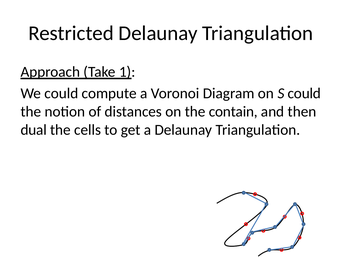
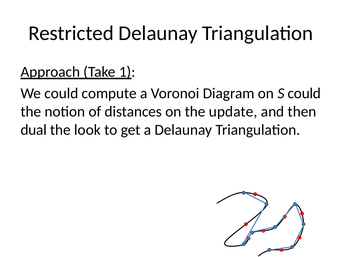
contain: contain -> update
cells: cells -> look
